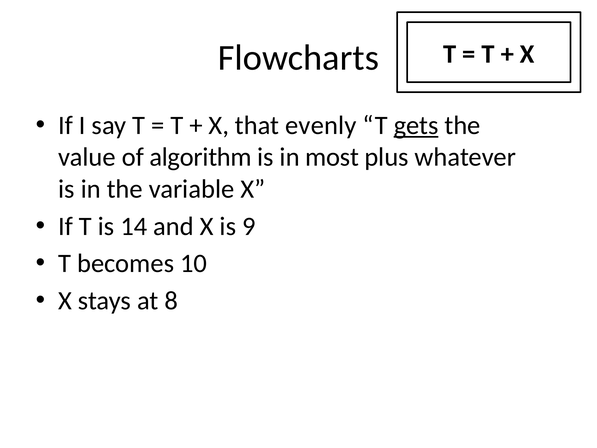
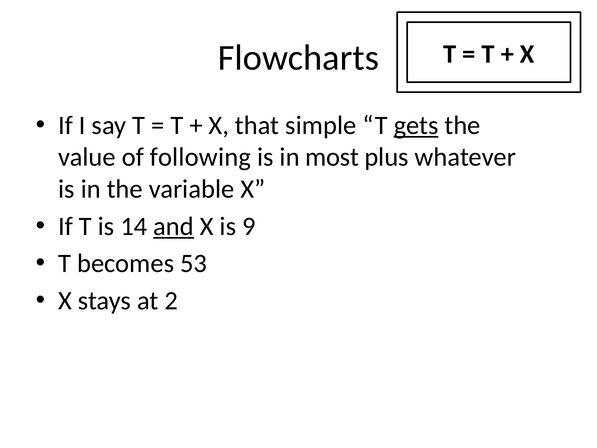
evenly: evenly -> simple
algorithm: algorithm -> following
and underline: none -> present
10: 10 -> 53
8: 8 -> 2
